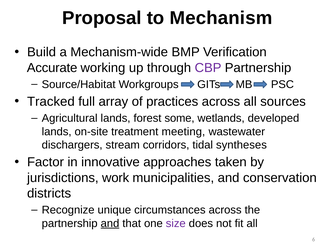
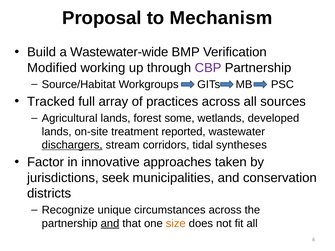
Mechanism-wide: Mechanism-wide -> Wastewater-wide
Accurate: Accurate -> Modified
meeting: meeting -> reported
dischargers underline: none -> present
work: work -> seek
size colour: purple -> orange
